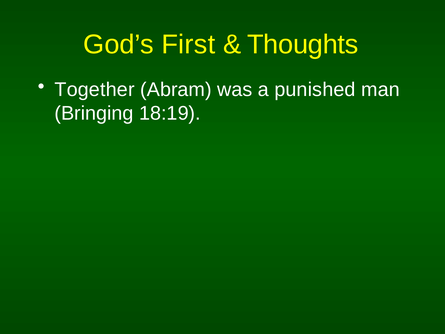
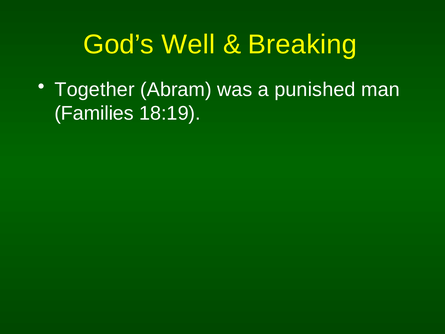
First: First -> Well
Thoughts: Thoughts -> Breaking
Bringing: Bringing -> Families
